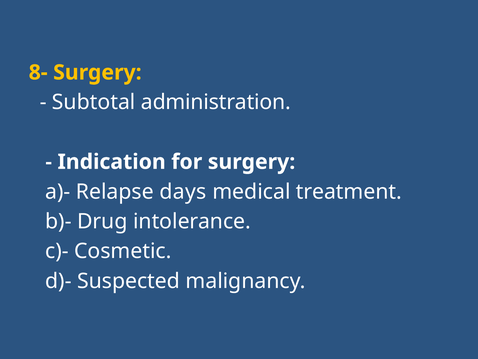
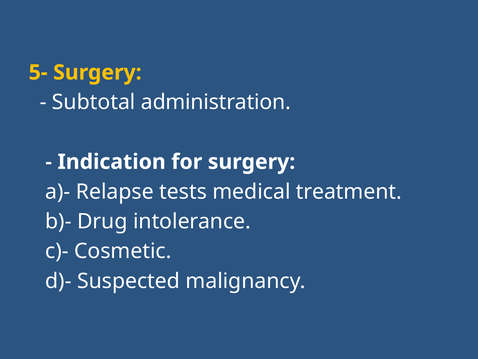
8-: 8- -> 5-
days: days -> tests
